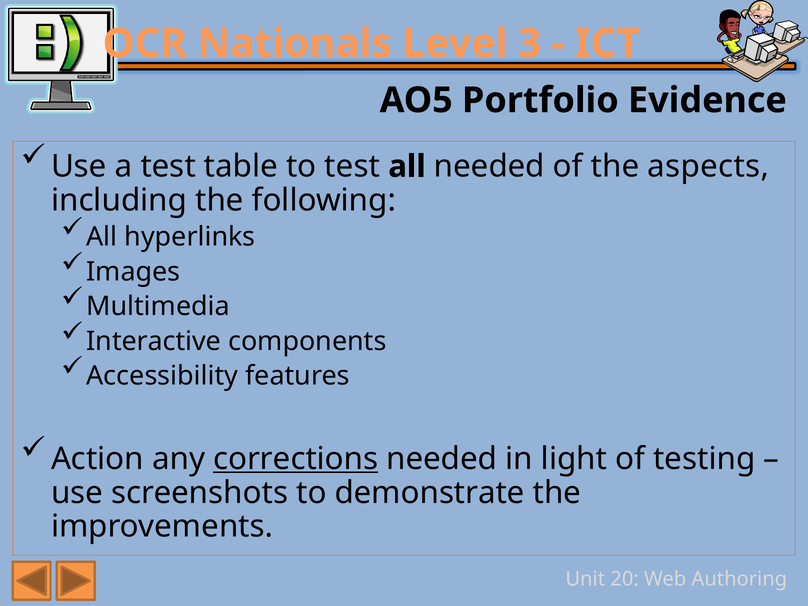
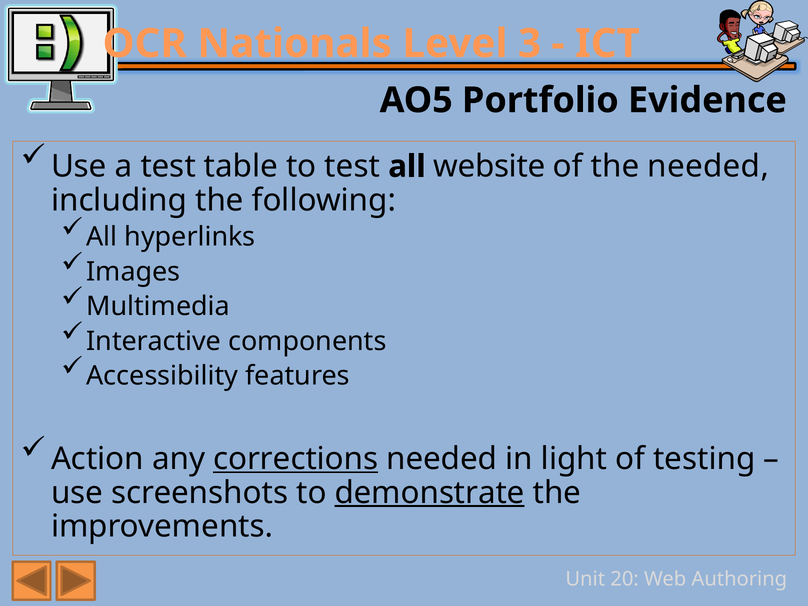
all needed: needed -> website
the aspects: aspects -> needed
demonstrate underline: none -> present
